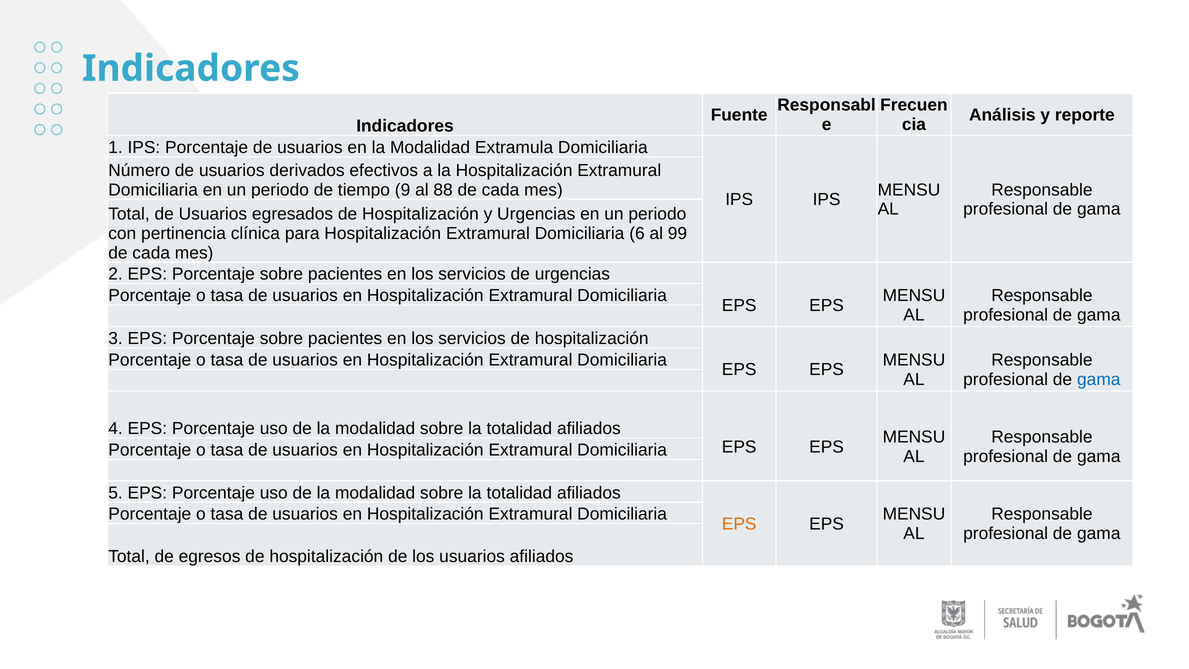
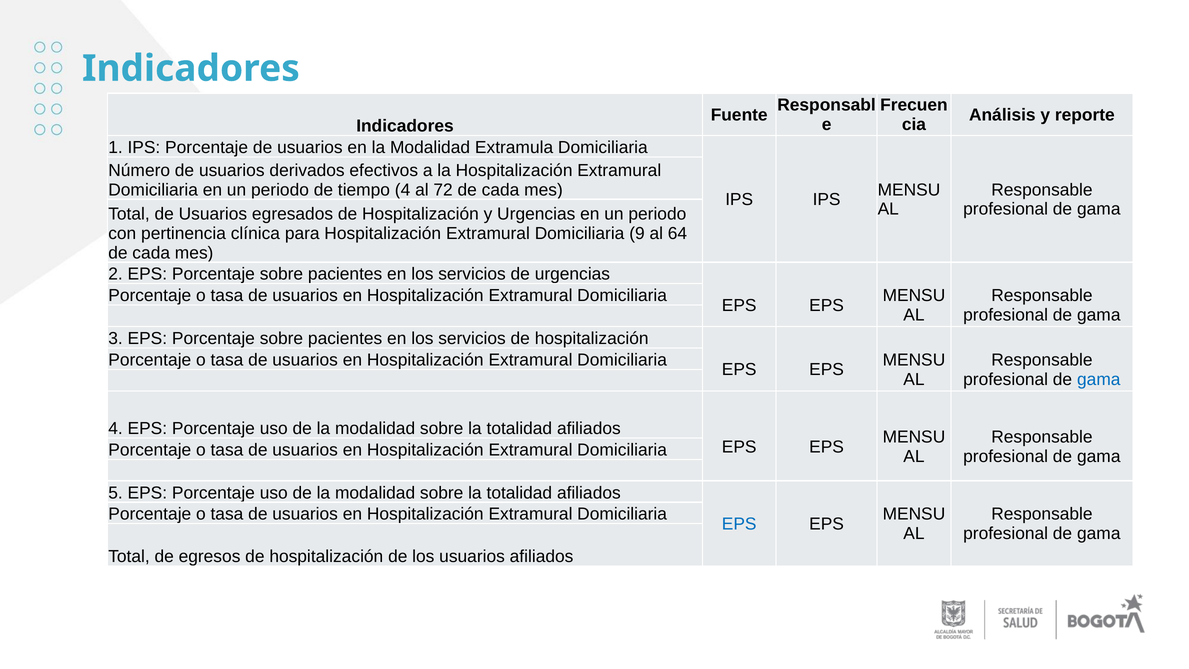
tiempo 9: 9 -> 4
88: 88 -> 72
6: 6 -> 9
99: 99 -> 64
EPS at (739, 524) colour: orange -> blue
